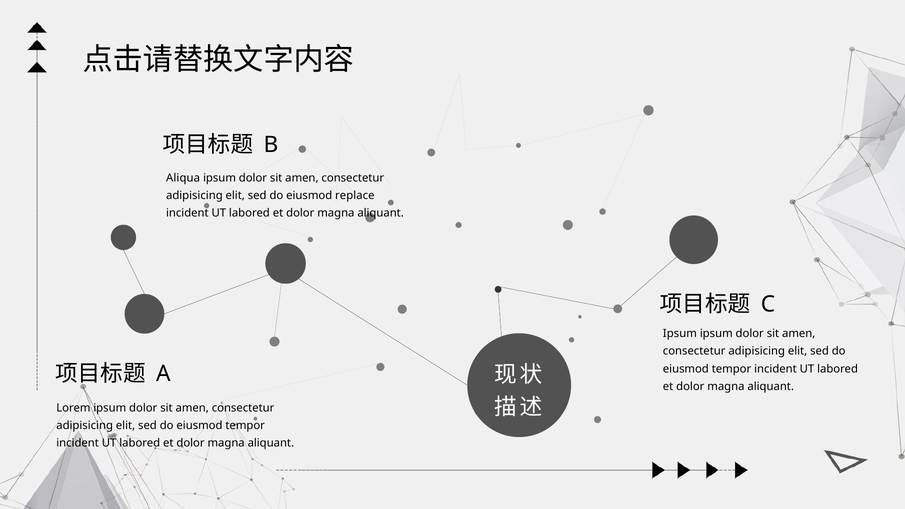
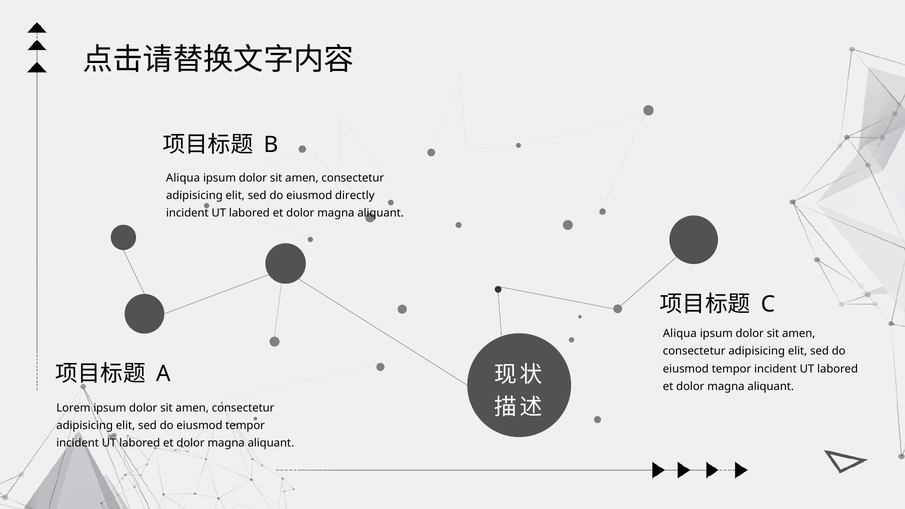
replace: replace -> directly
Ipsum at (680, 334): Ipsum -> Aliqua
